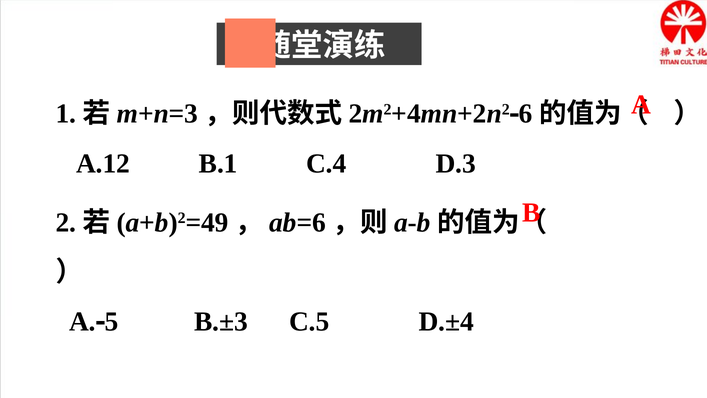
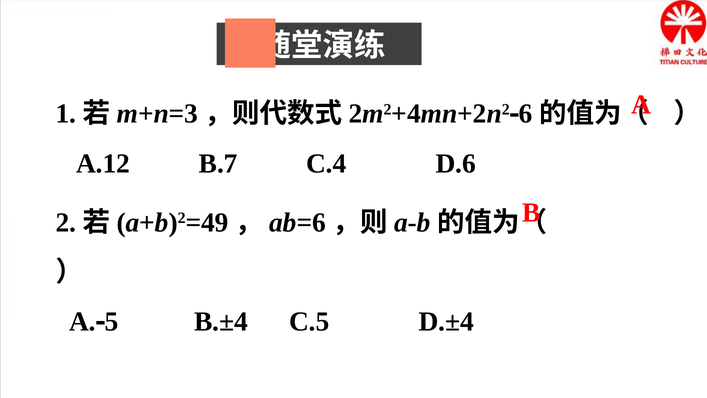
B.1: B.1 -> B.7
D.3: D.3 -> D.6
B.±3: B.±3 -> B.±4
